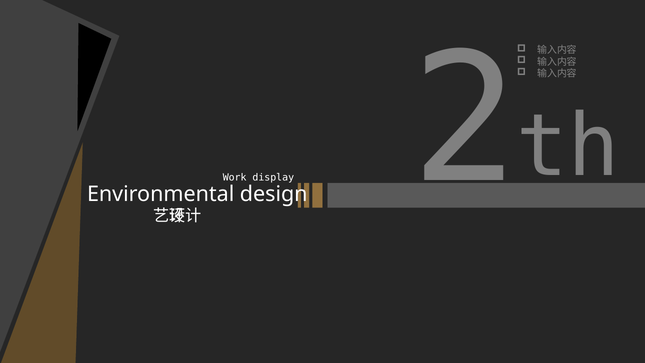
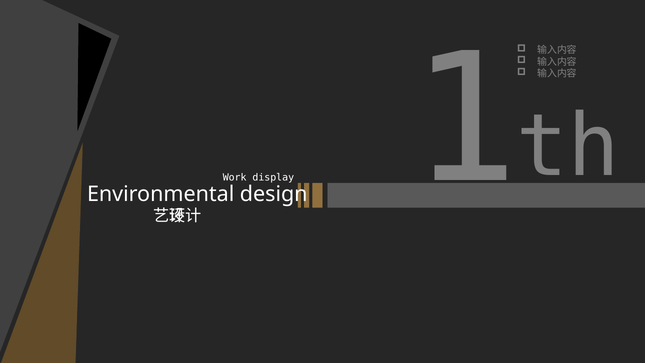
2: 2 -> 1
